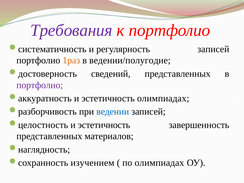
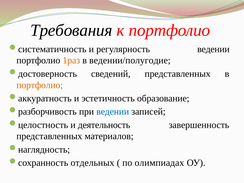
Требования colour: purple -> black
регулярность записей: записей -> ведении
портфолио at (40, 85) colour: purple -> orange
эстетичность олимпиадах: олимпиадах -> образование
эстетичность at (104, 125): эстетичность -> деятельность
изучением: изучением -> отдельных
